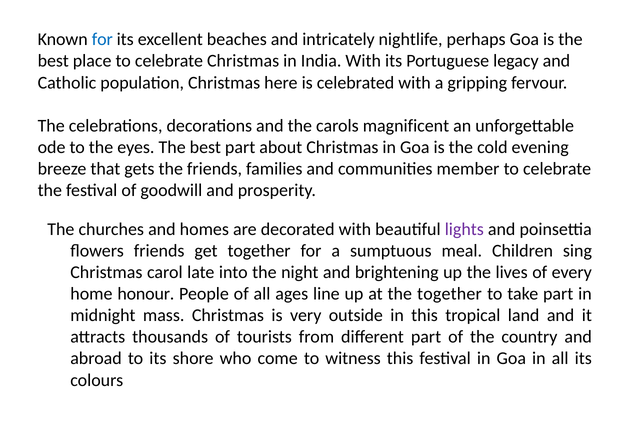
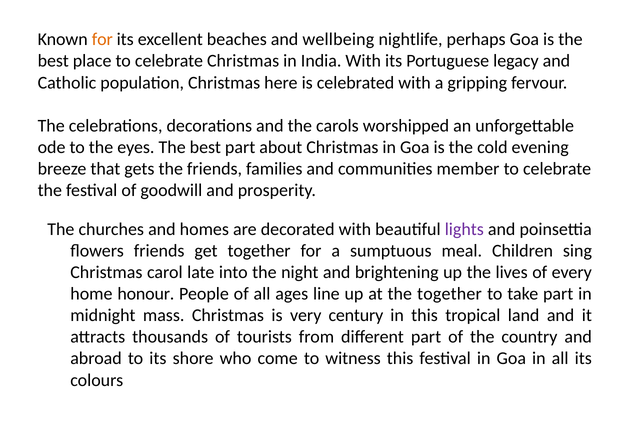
for at (102, 39) colour: blue -> orange
intricately: intricately -> wellbeing
magnificent: magnificent -> worshipped
outside: outside -> century
